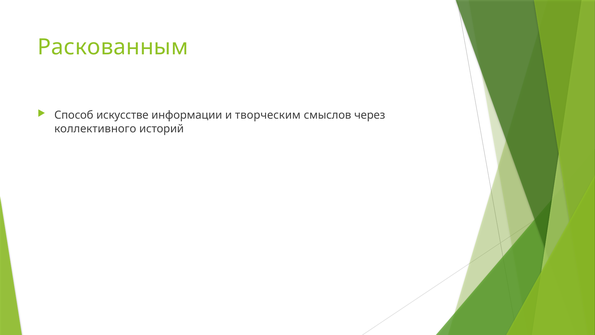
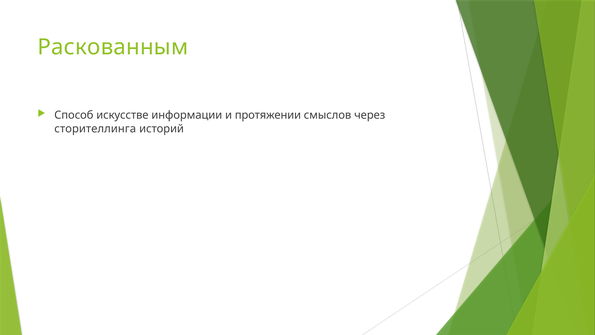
творческим: творческим -> протяжении
коллективного: коллективного -> сторителлинга
